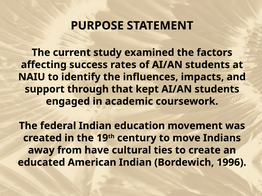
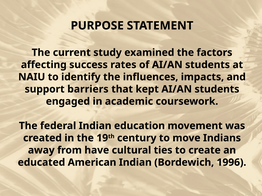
through: through -> barriers
